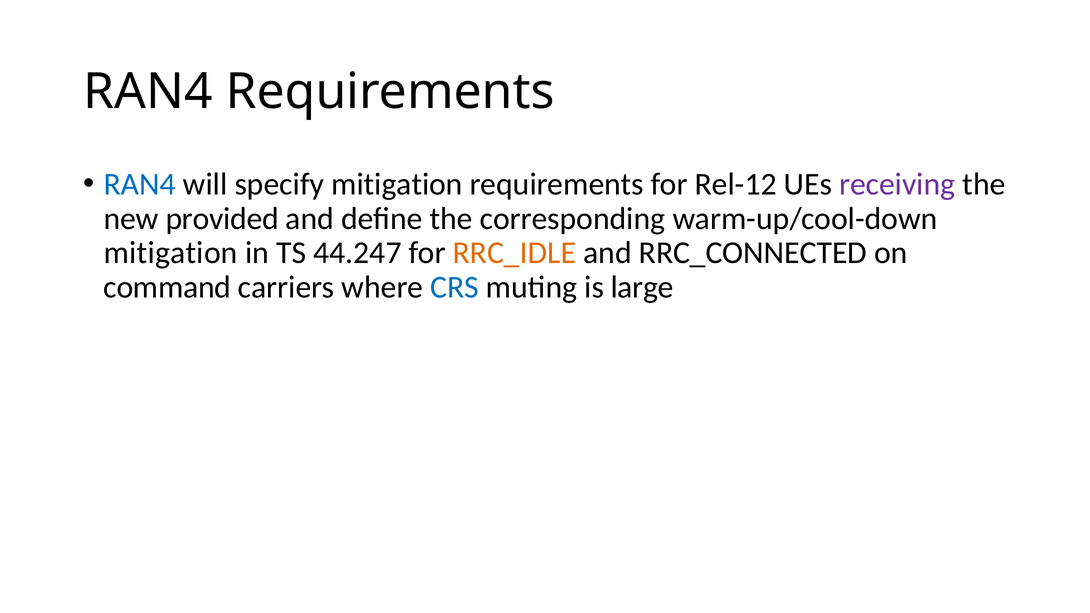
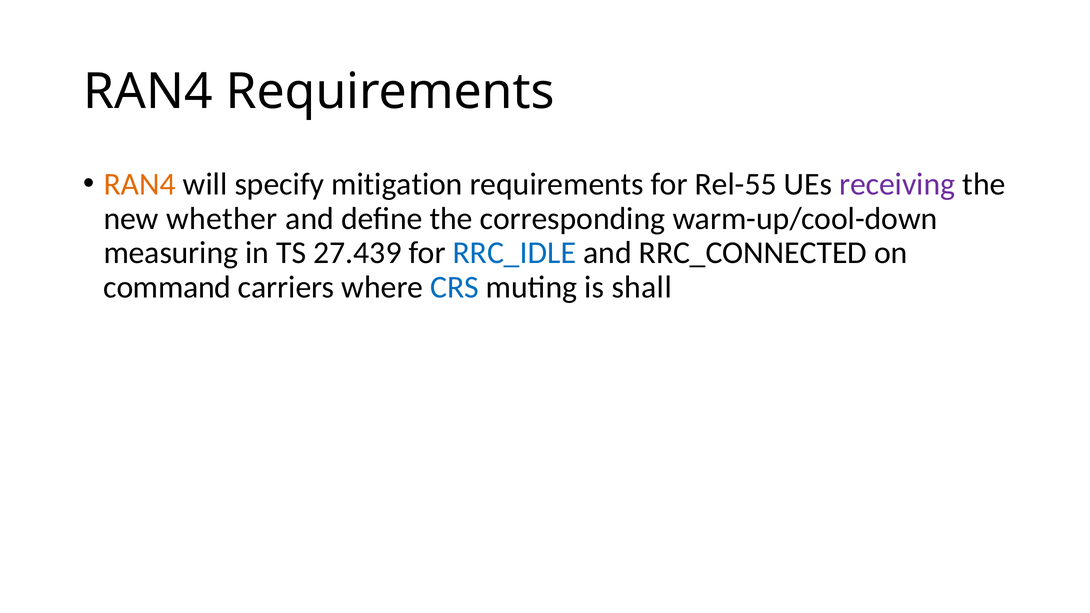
RAN4 at (140, 184) colour: blue -> orange
Rel-12: Rel-12 -> Rel-55
provided: provided -> whether
mitigation at (171, 253): mitigation -> measuring
44.247: 44.247 -> 27.439
RRC_IDLE colour: orange -> blue
large: large -> shall
